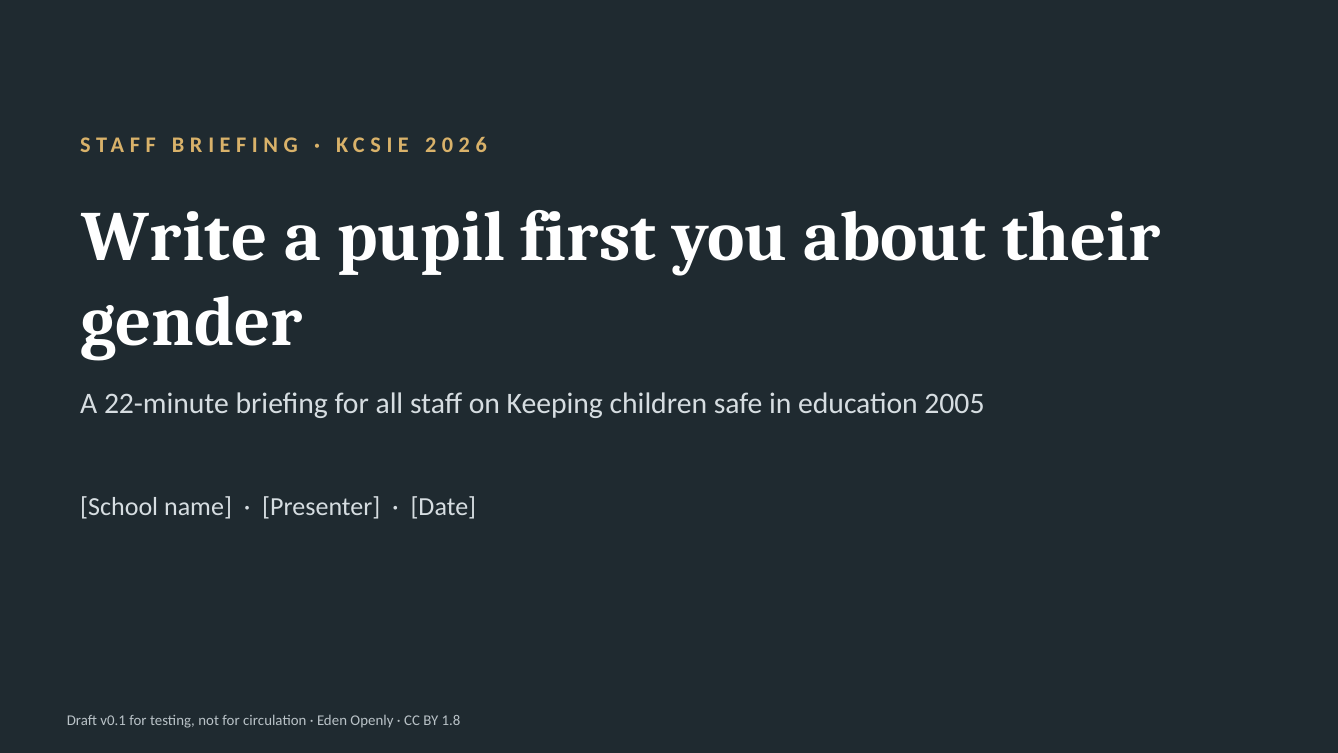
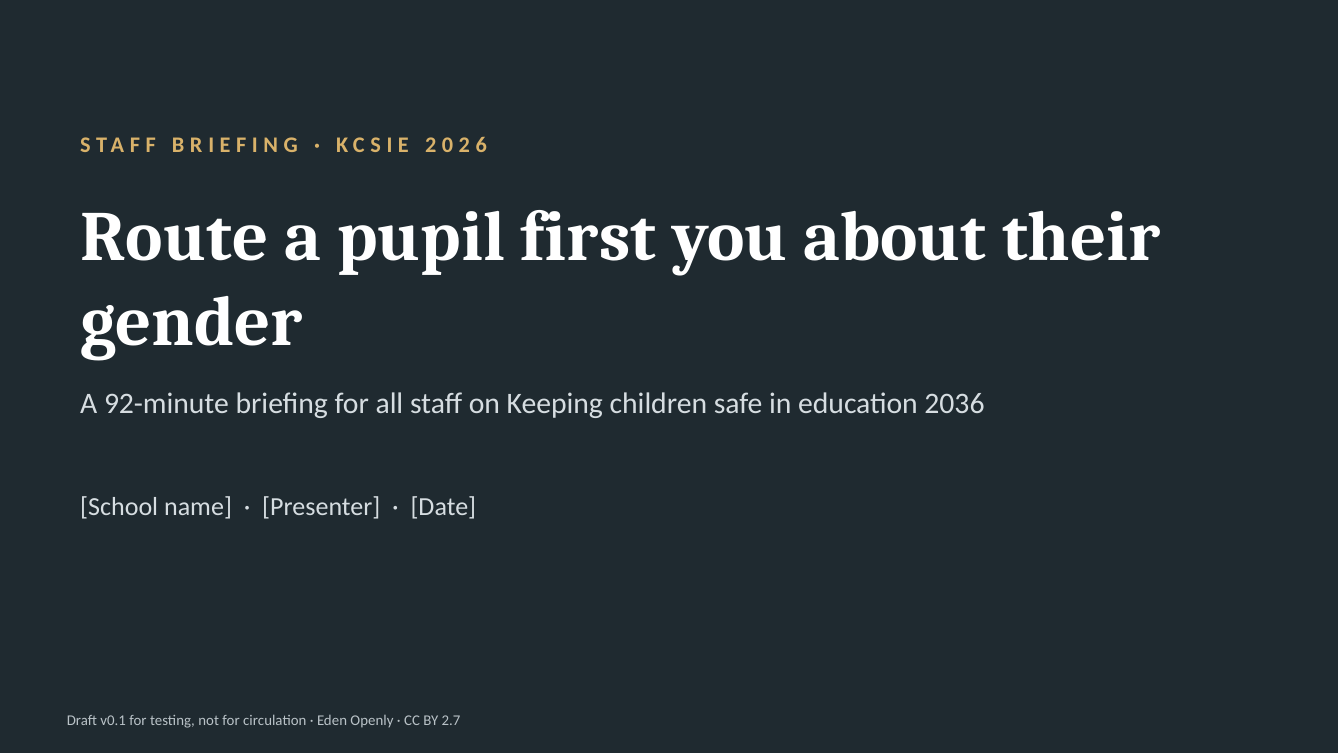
Write: Write -> Route
22-minute: 22-minute -> 92-minute
2005: 2005 -> 2036
1.8: 1.8 -> 2.7
